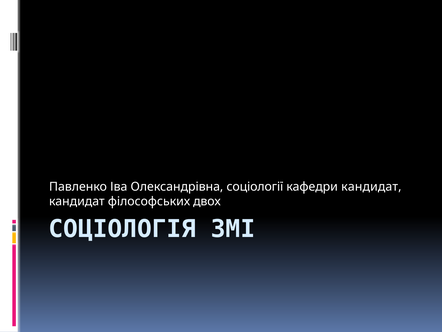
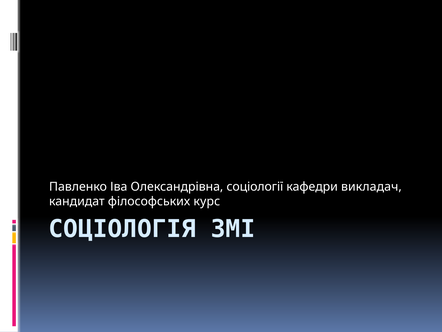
кафедри кандидат: кандидат -> викладач
двох: двох -> курс
